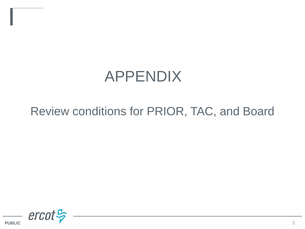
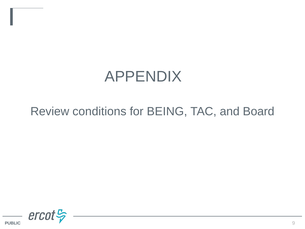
PRIOR: PRIOR -> BEING
